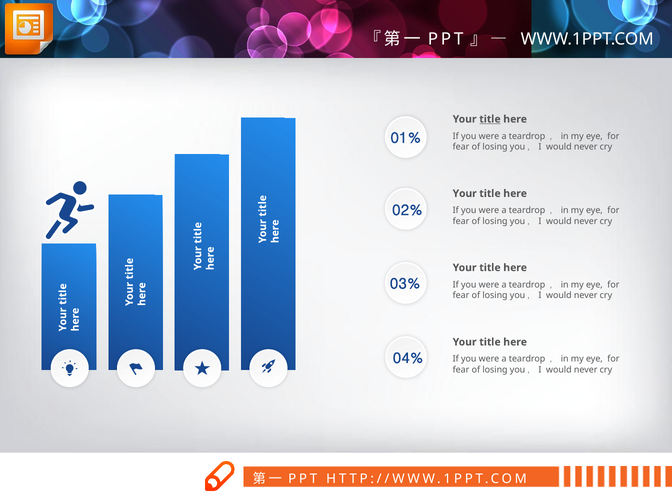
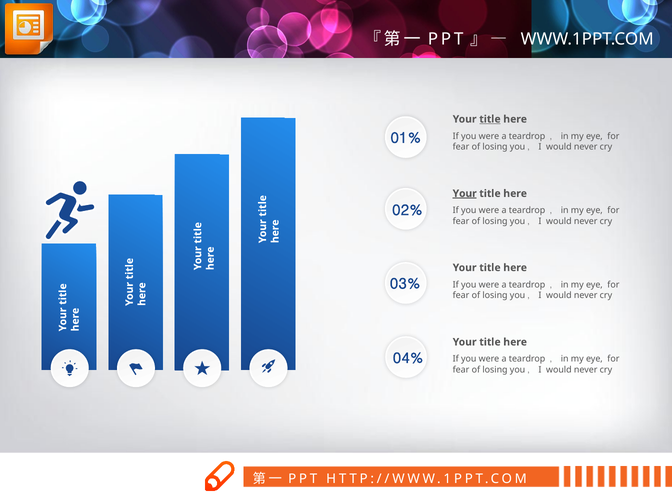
Your at (465, 193) underline: none -> present
